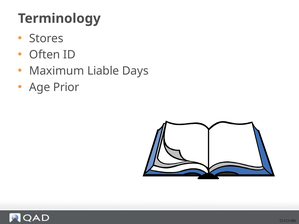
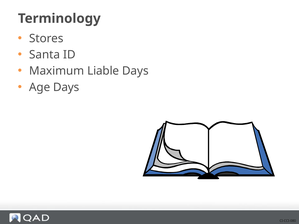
Often: Often -> Santa
Age Prior: Prior -> Days
